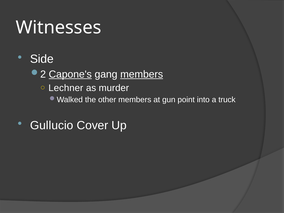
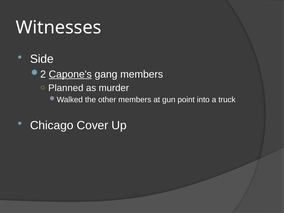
members at (142, 74) underline: present -> none
Lechner: Lechner -> Planned
Gullucio: Gullucio -> Chicago
